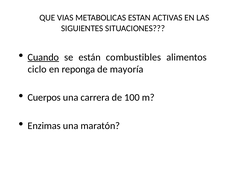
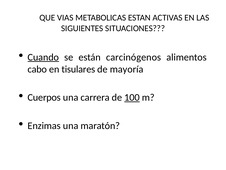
combustibles: combustibles -> carcinógenos
ciclo: ciclo -> cabo
reponga: reponga -> tisulares
100 underline: none -> present
